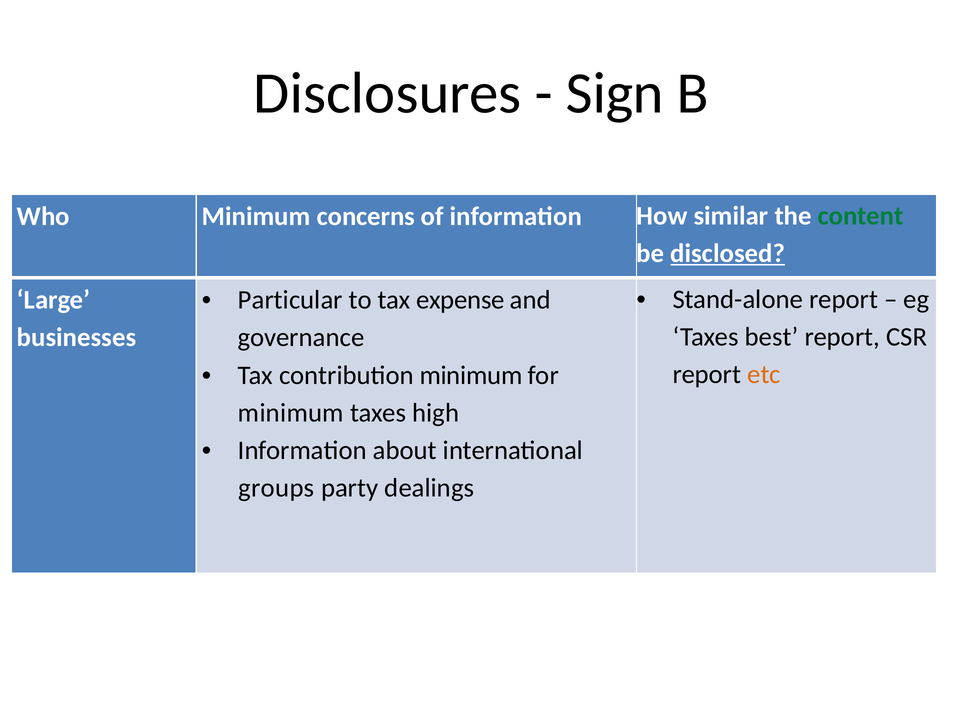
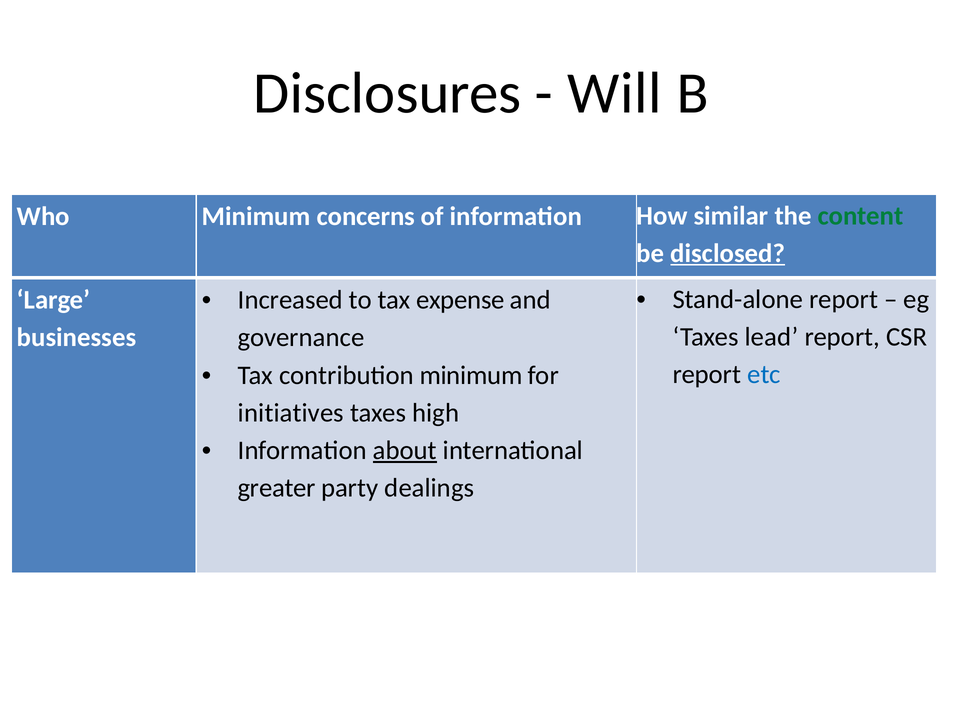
Sign: Sign -> Will
Particular: Particular -> Increased
best: best -> lead
etc colour: orange -> blue
minimum at (291, 413): minimum -> initiatives
about underline: none -> present
groups: groups -> greater
